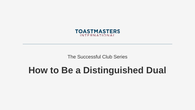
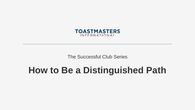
Dual: Dual -> Path
